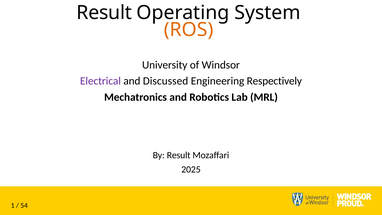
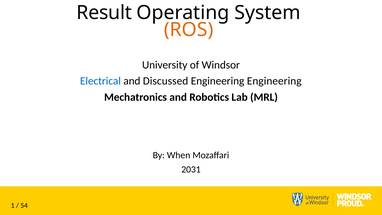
Electrical colour: purple -> blue
Engineering Respectively: Respectively -> Engineering
By Result: Result -> When
2025: 2025 -> 2031
